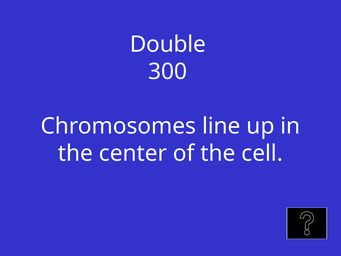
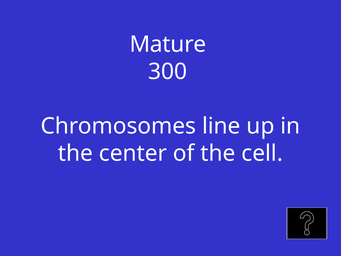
Double: Double -> Mature
